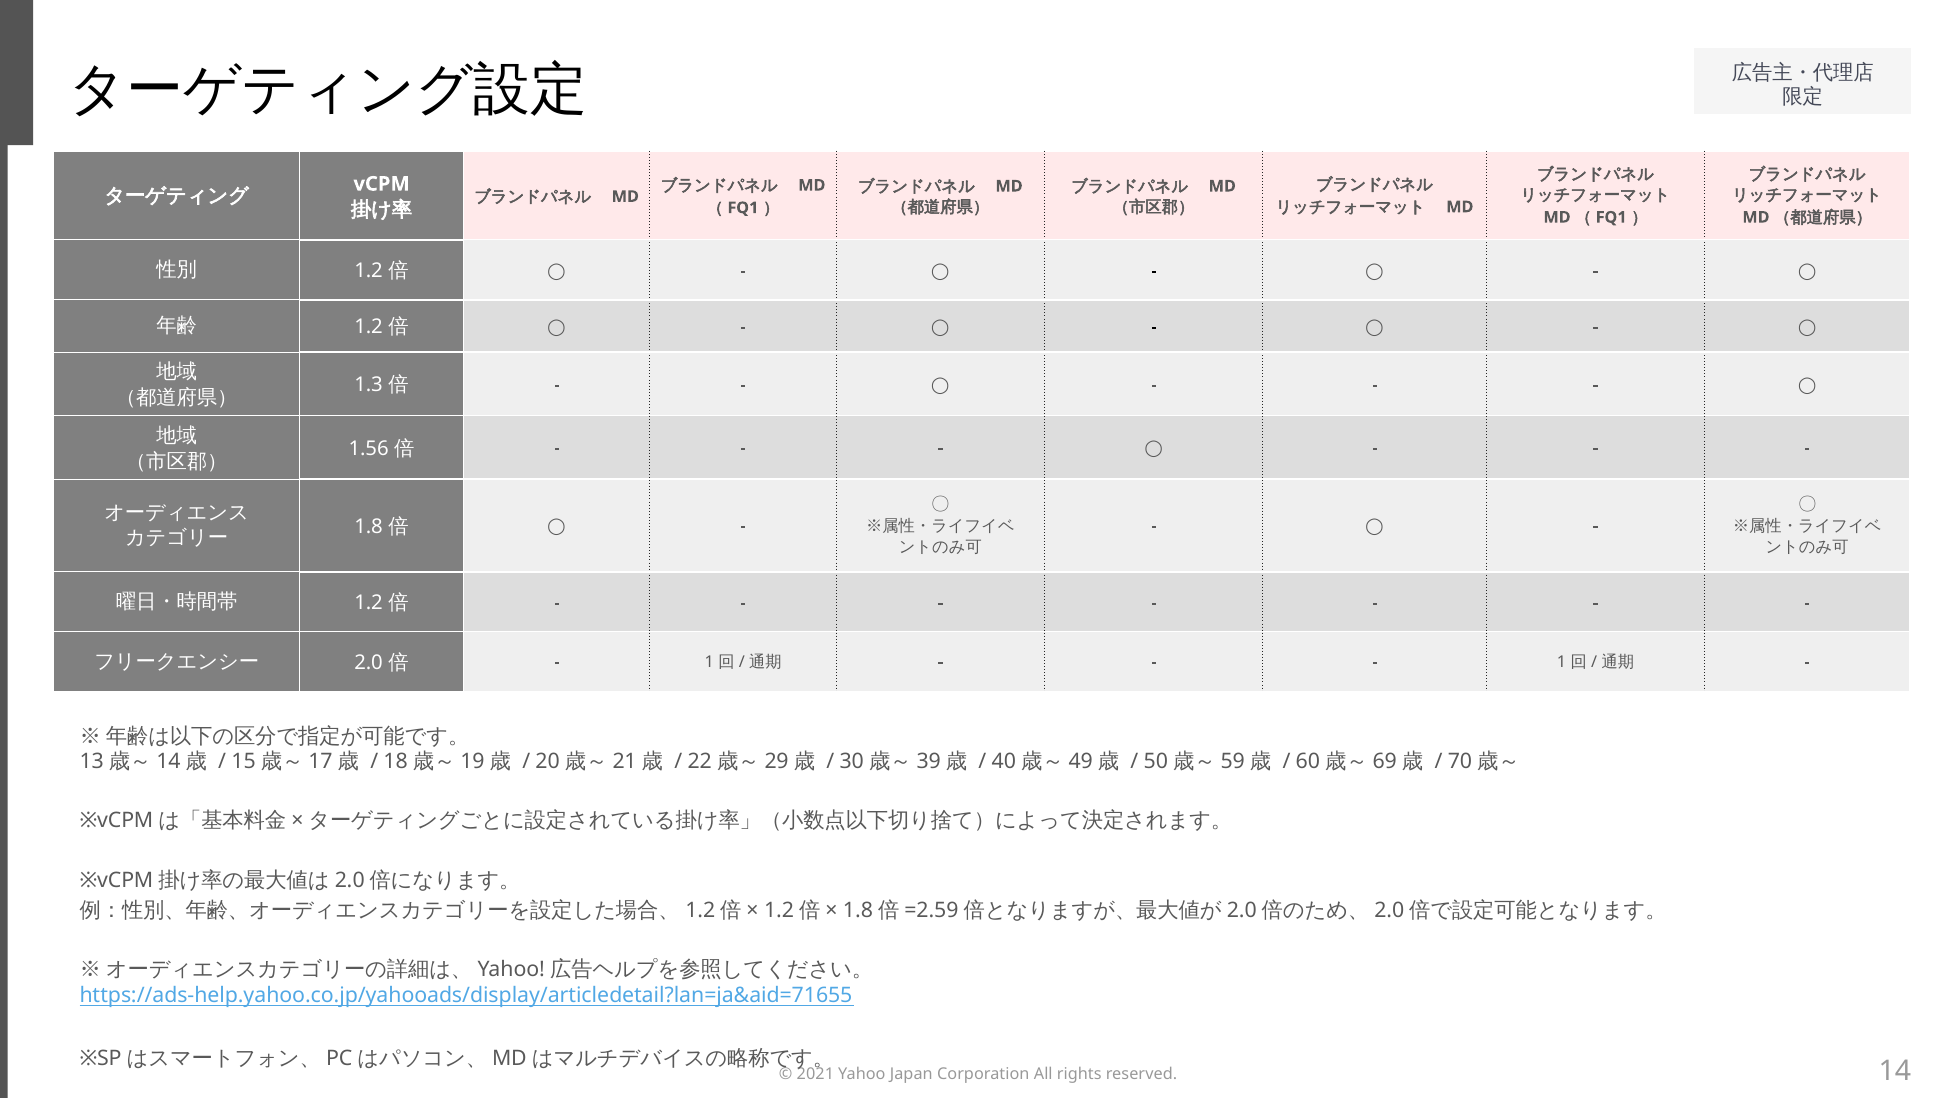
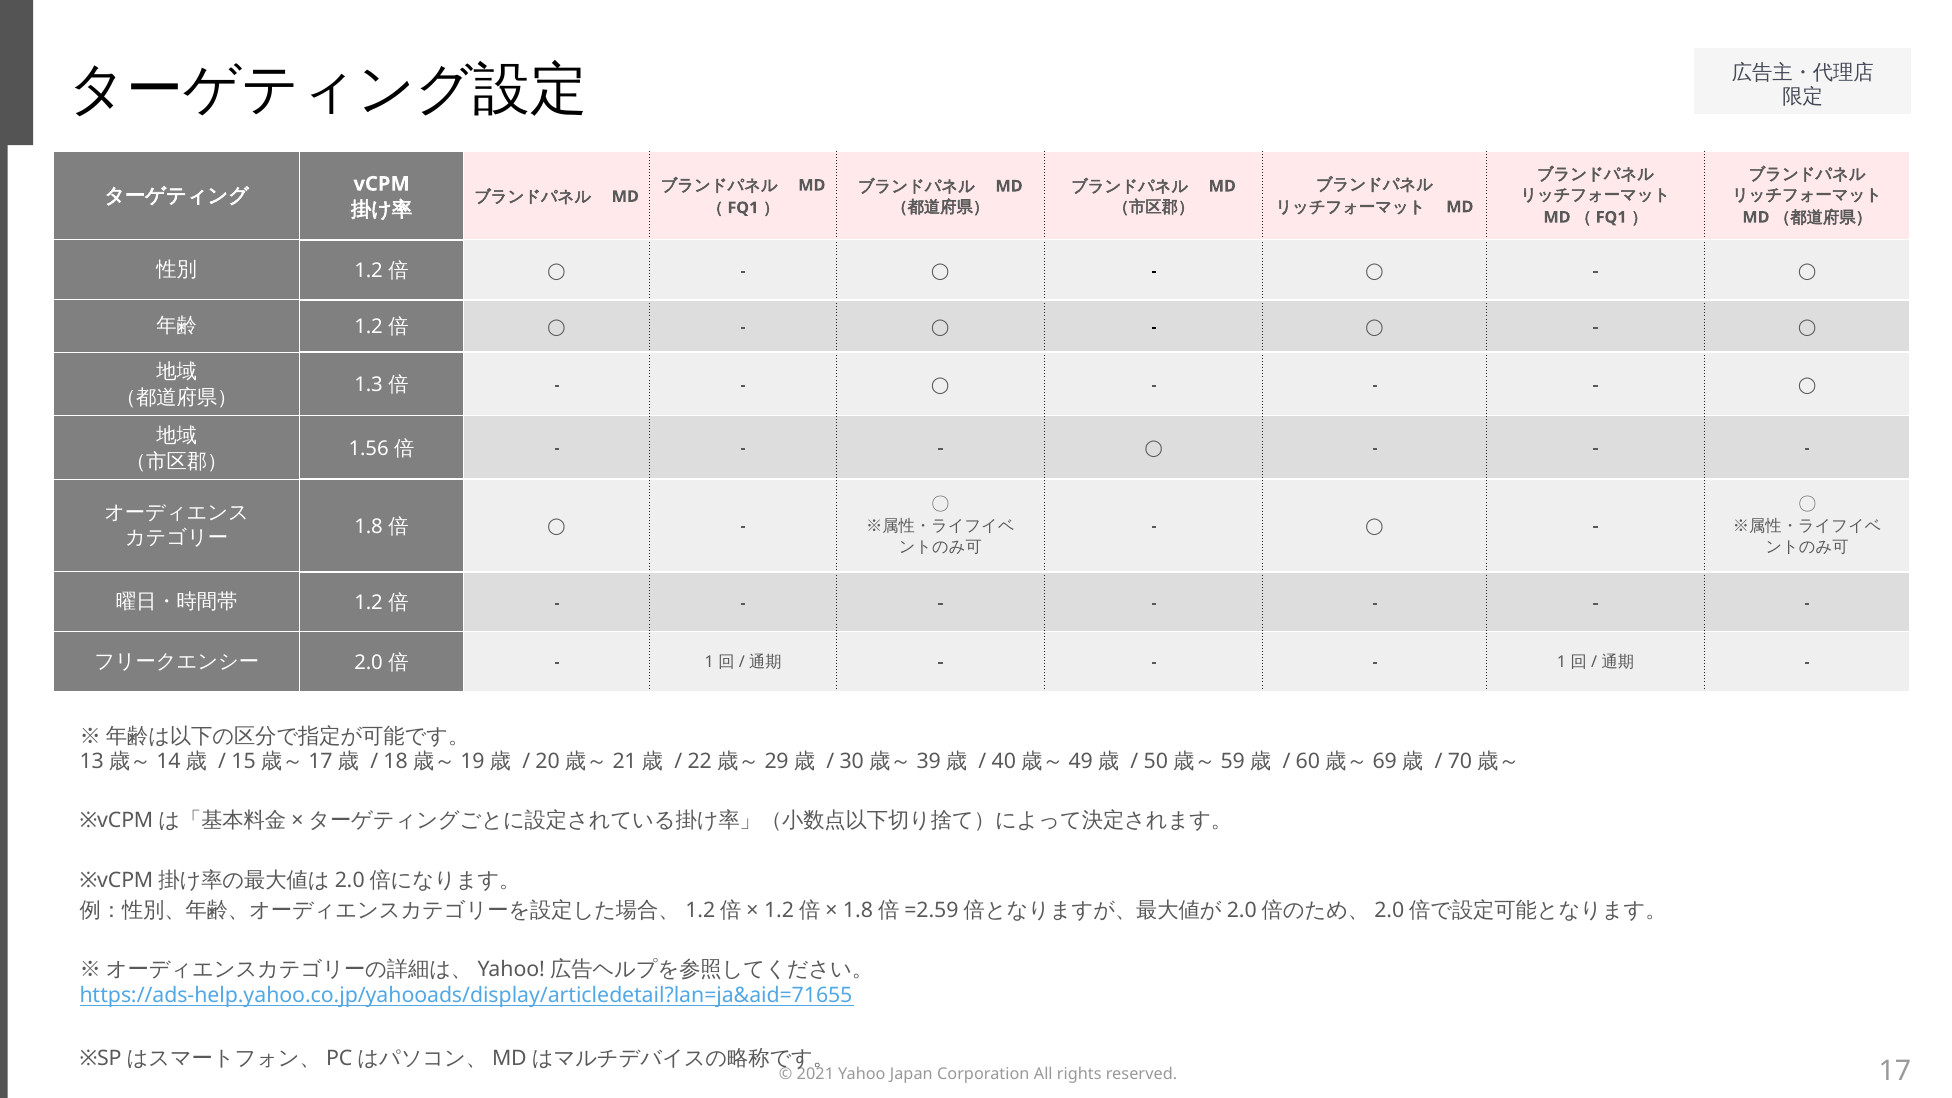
14: 14 -> 17
